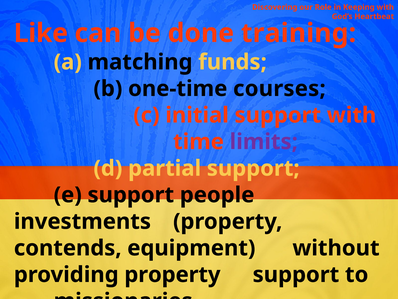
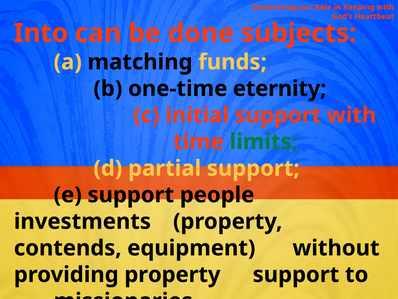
Like: Like -> Into
training: training -> subjects
courses: courses -> eternity
limits colour: purple -> green
